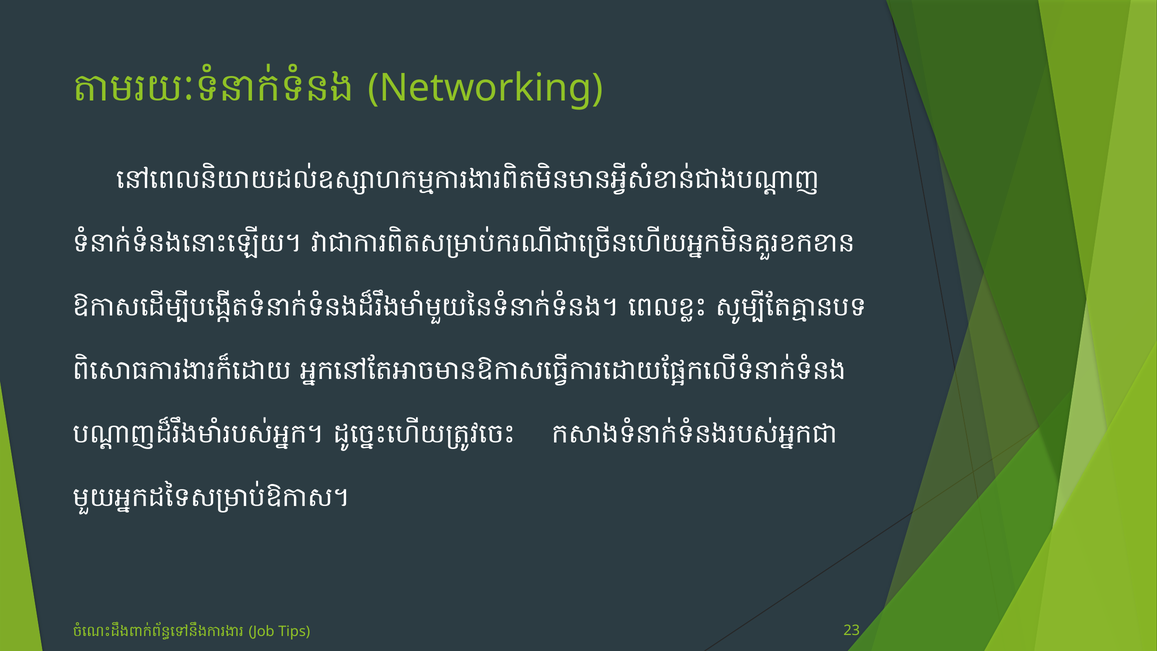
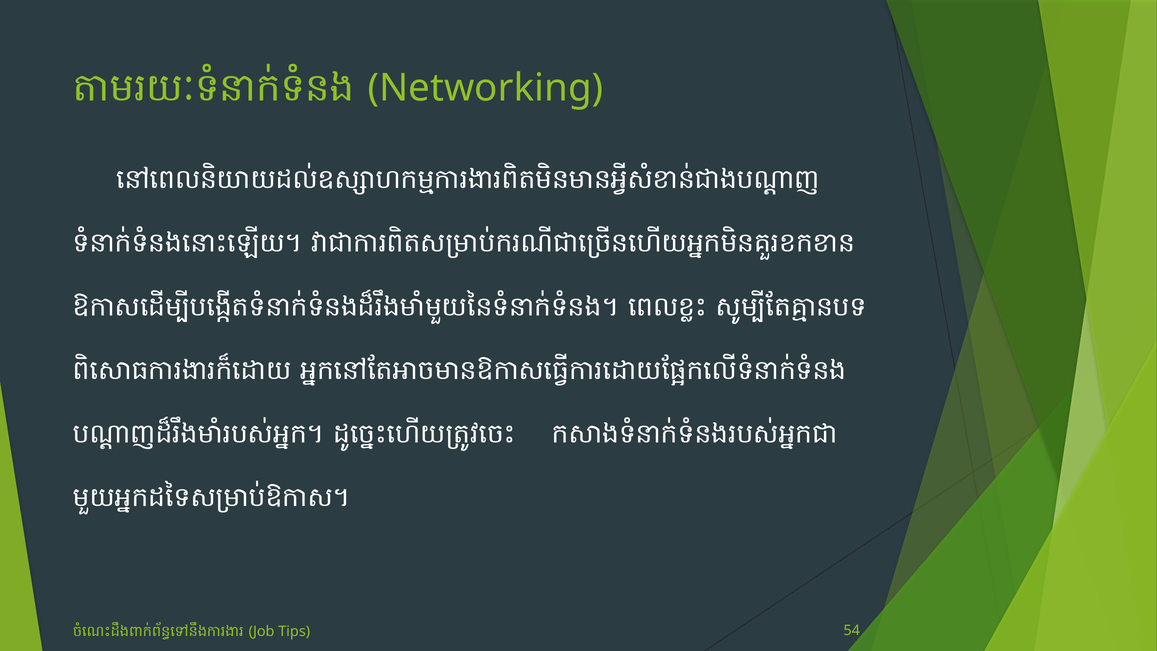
23: 23 -> 54
